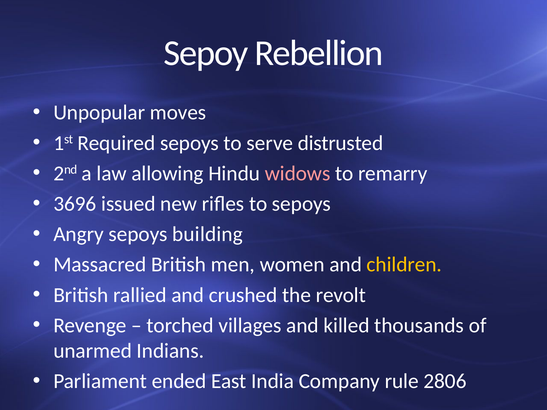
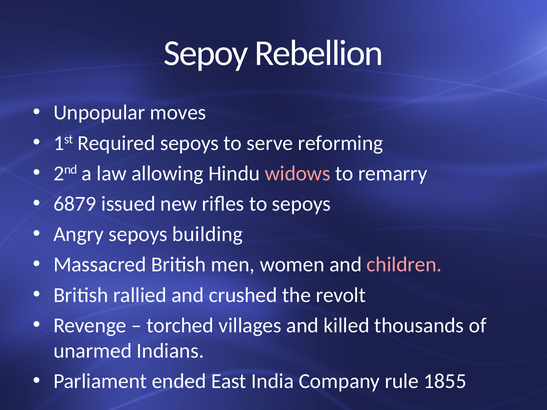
distrusted: distrusted -> reforming
3696: 3696 -> 6879
children colour: yellow -> pink
2806: 2806 -> 1855
